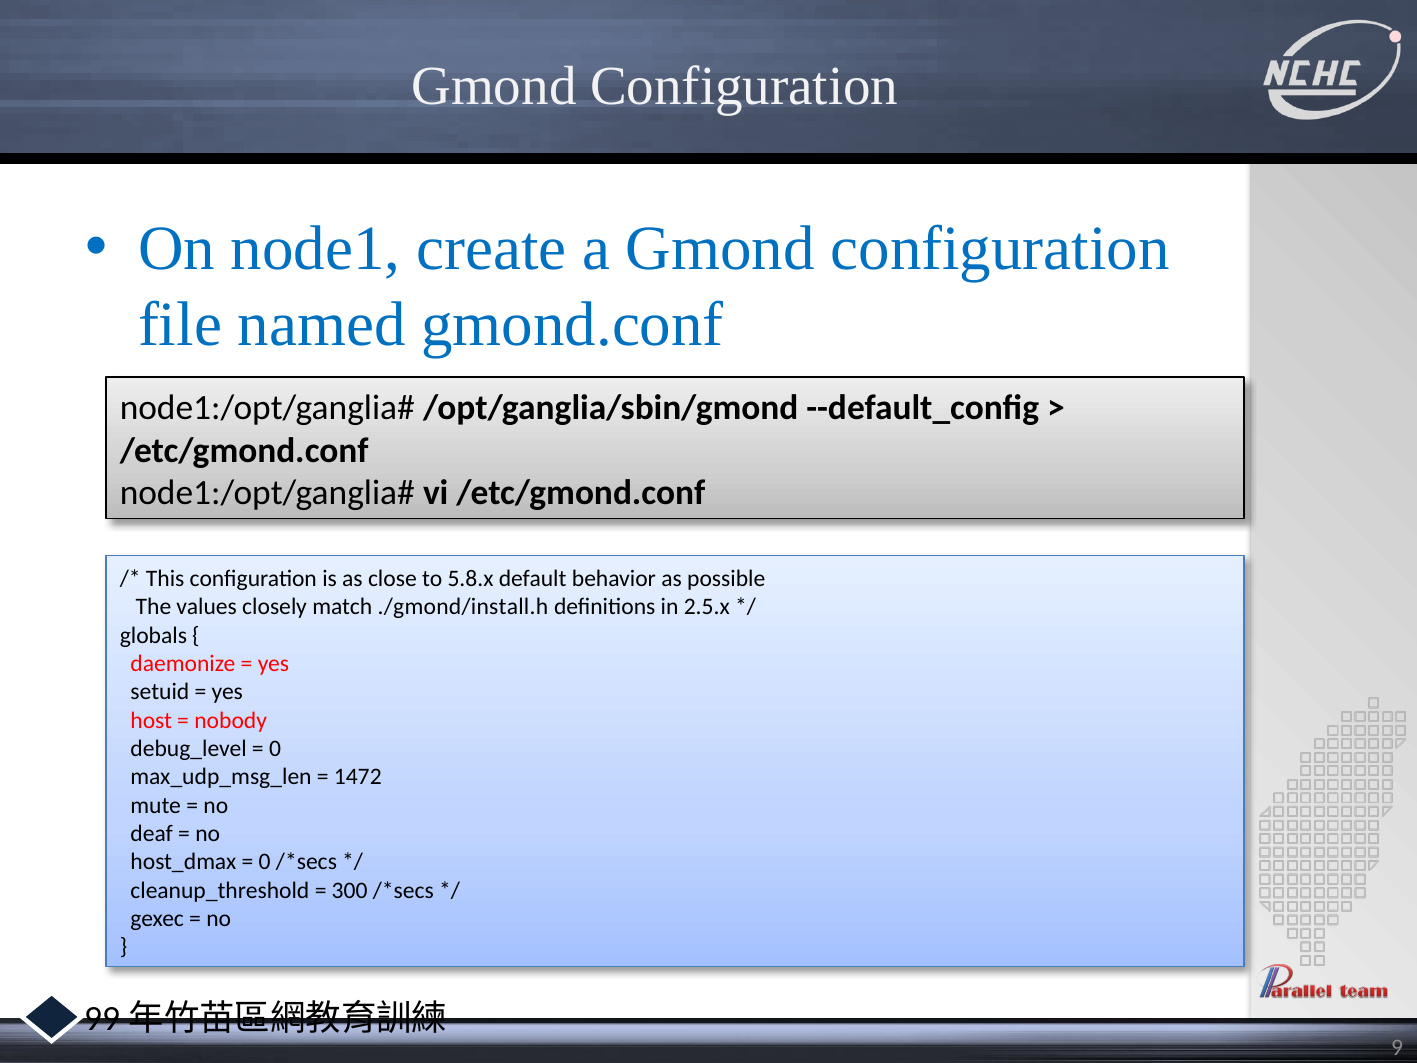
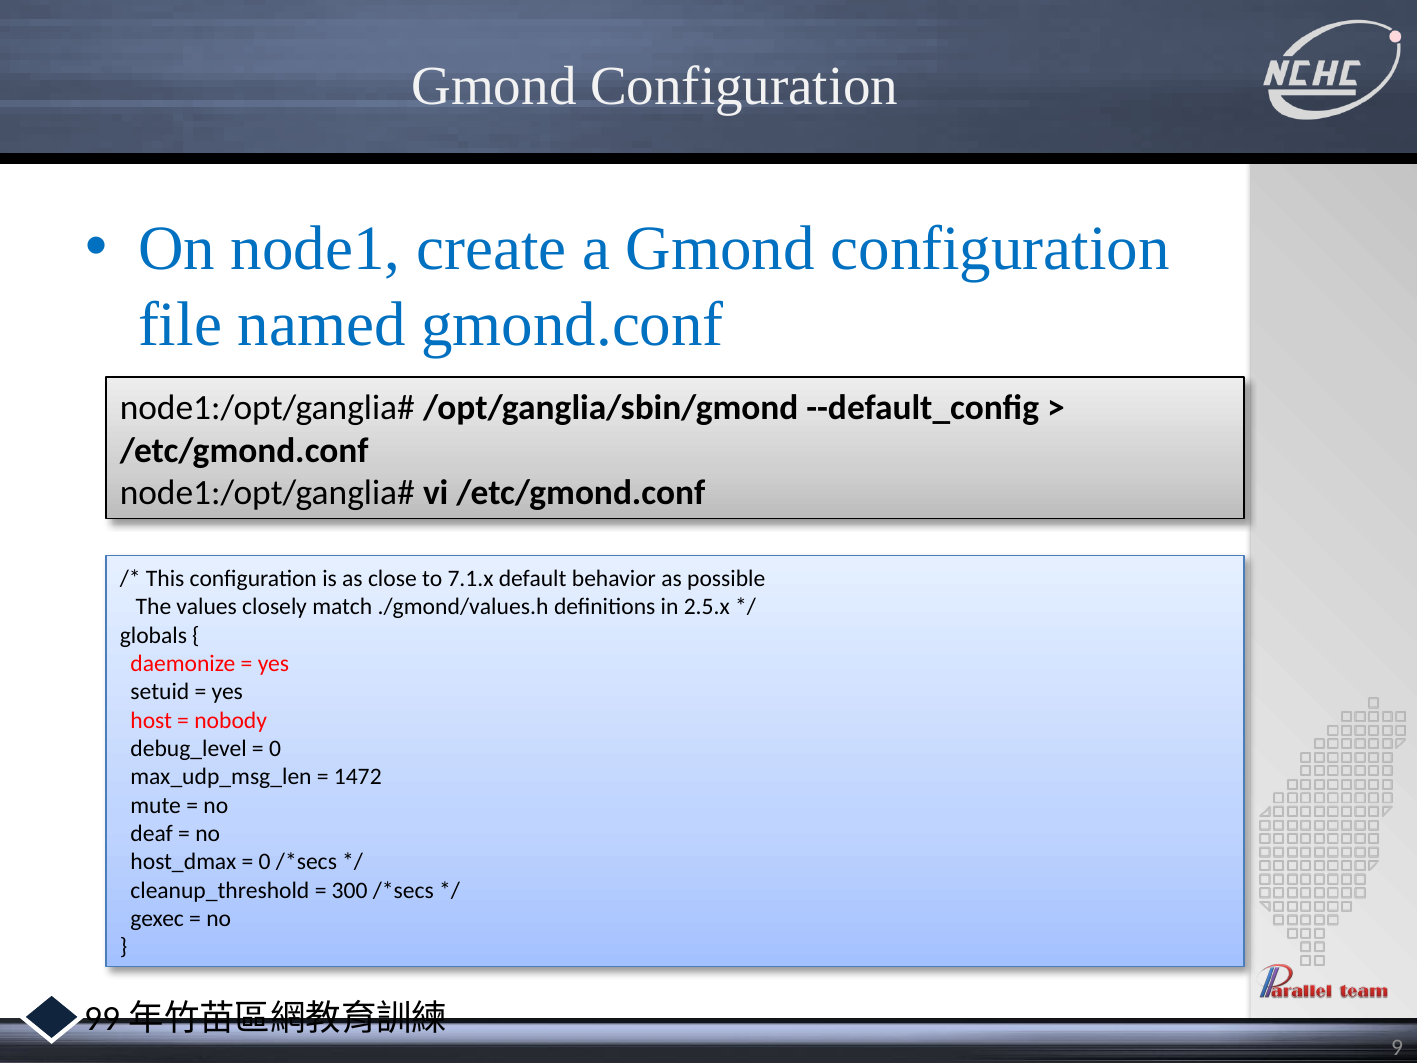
5.8.x: 5.8.x -> 7.1.x
./gmond/install.h: ./gmond/install.h -> ./gmond/values.h
